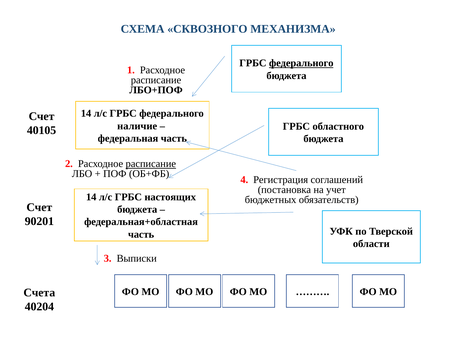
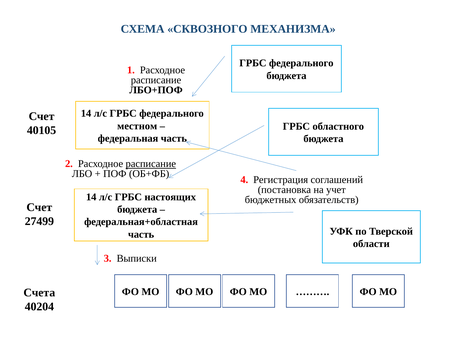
федерального at (301, 63) underline: present -> none
наличие: наличие -> местном
90201: 90201 -> 27499
